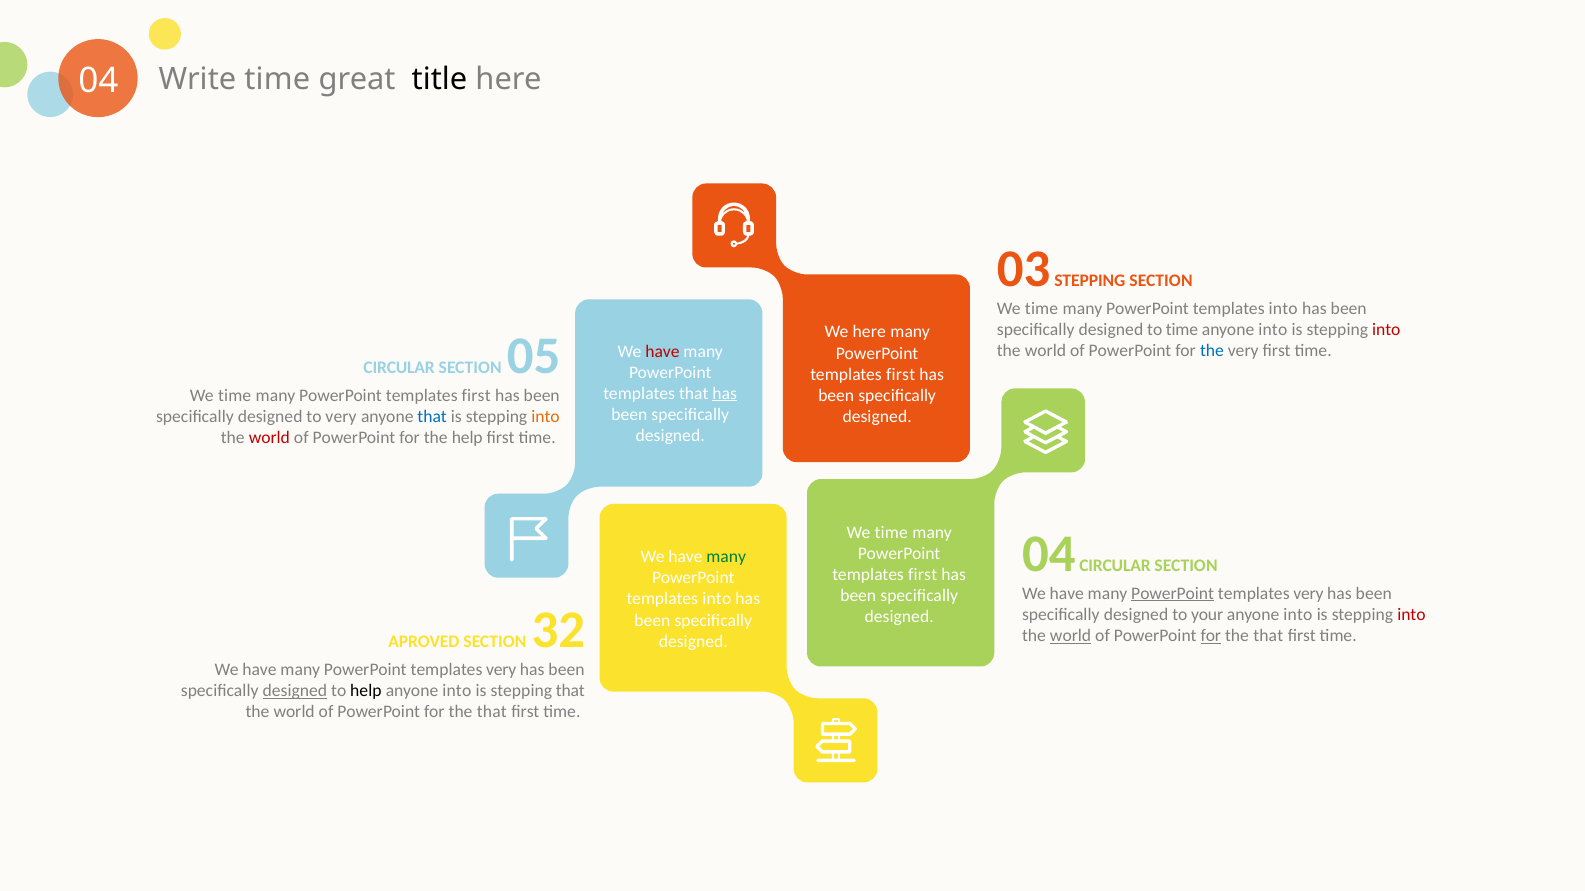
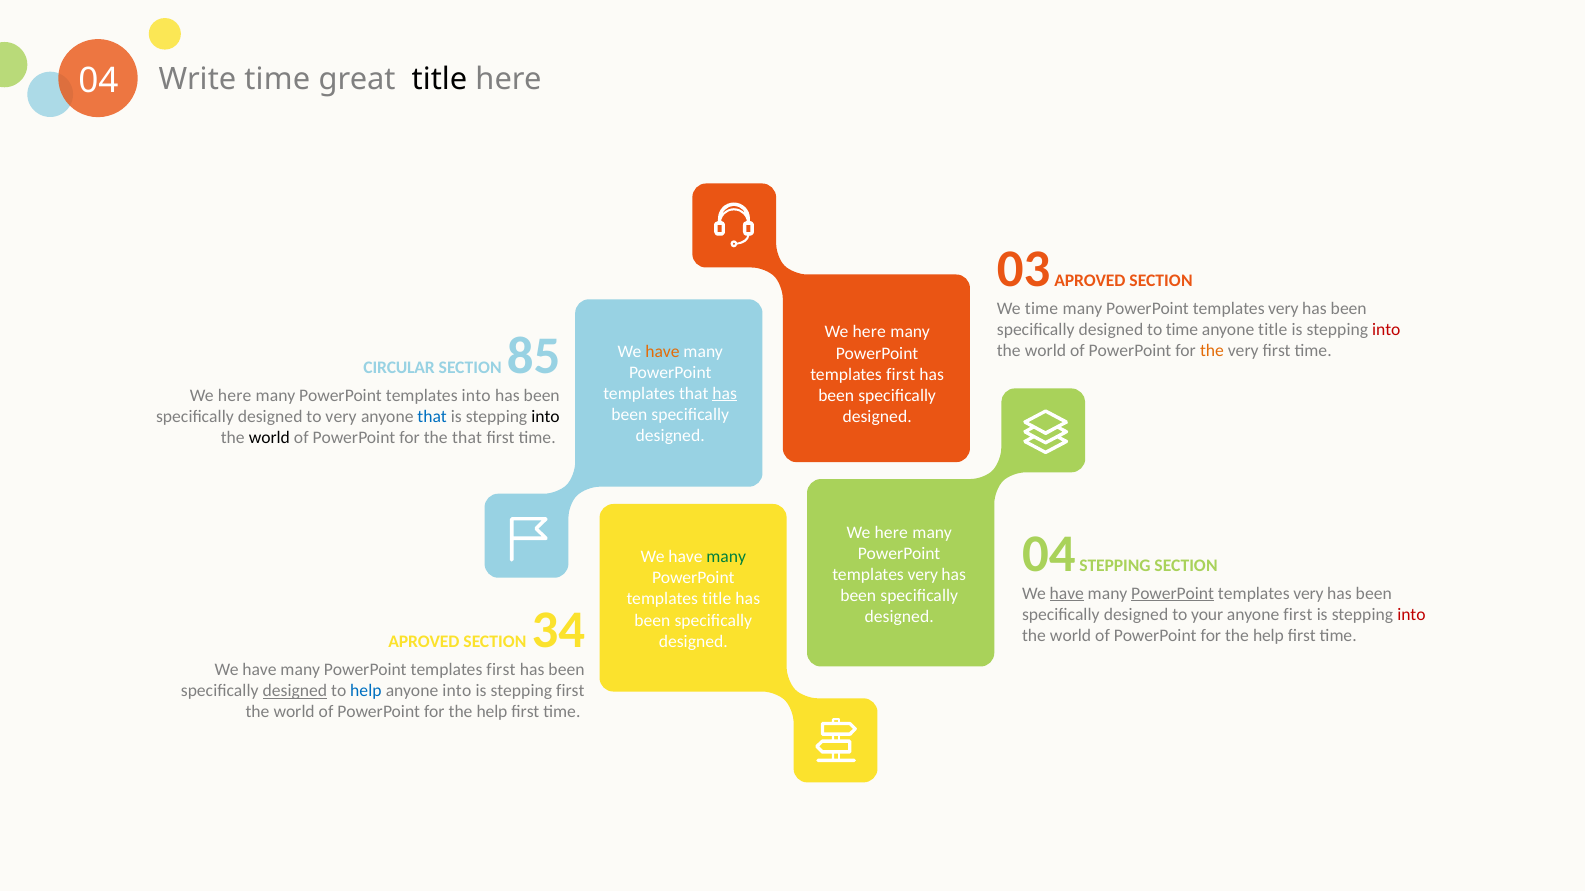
03 STEPPING: STEPPING -> APROVED
into at (1283, 308): into -> very
into at (1273, 330): into -> title
the at (1212, 351) colour: blue -> orange
have at (662, 351) colour: red -> orange
05: 05 -> 85
time at (235, 396): time -> here
first at (476, 396): first -> into
into at (546, 417) colour: orange -> black
world at (269, 438) colour: red -> black
the help: help -> that
time at (891, 533): time -> here
04 CIRCULAR: CIRCULAR -> STEPPING
first at (923, 575): first -> very
have at (1067, 594) underline: none -> present
into at (717, 599): into -> title
into at (1298, 615): into -> first
world at (1071, 636) underline: present -> none
for at (1211, 636) underline: present -> none
that at (1268, 636): that -> help
32: 32 -> 34
very at (501, 670): very -> first
help at (366, 691) colour: black -> blue
stepping that: that -> first
that at (492, 712): that -> help
